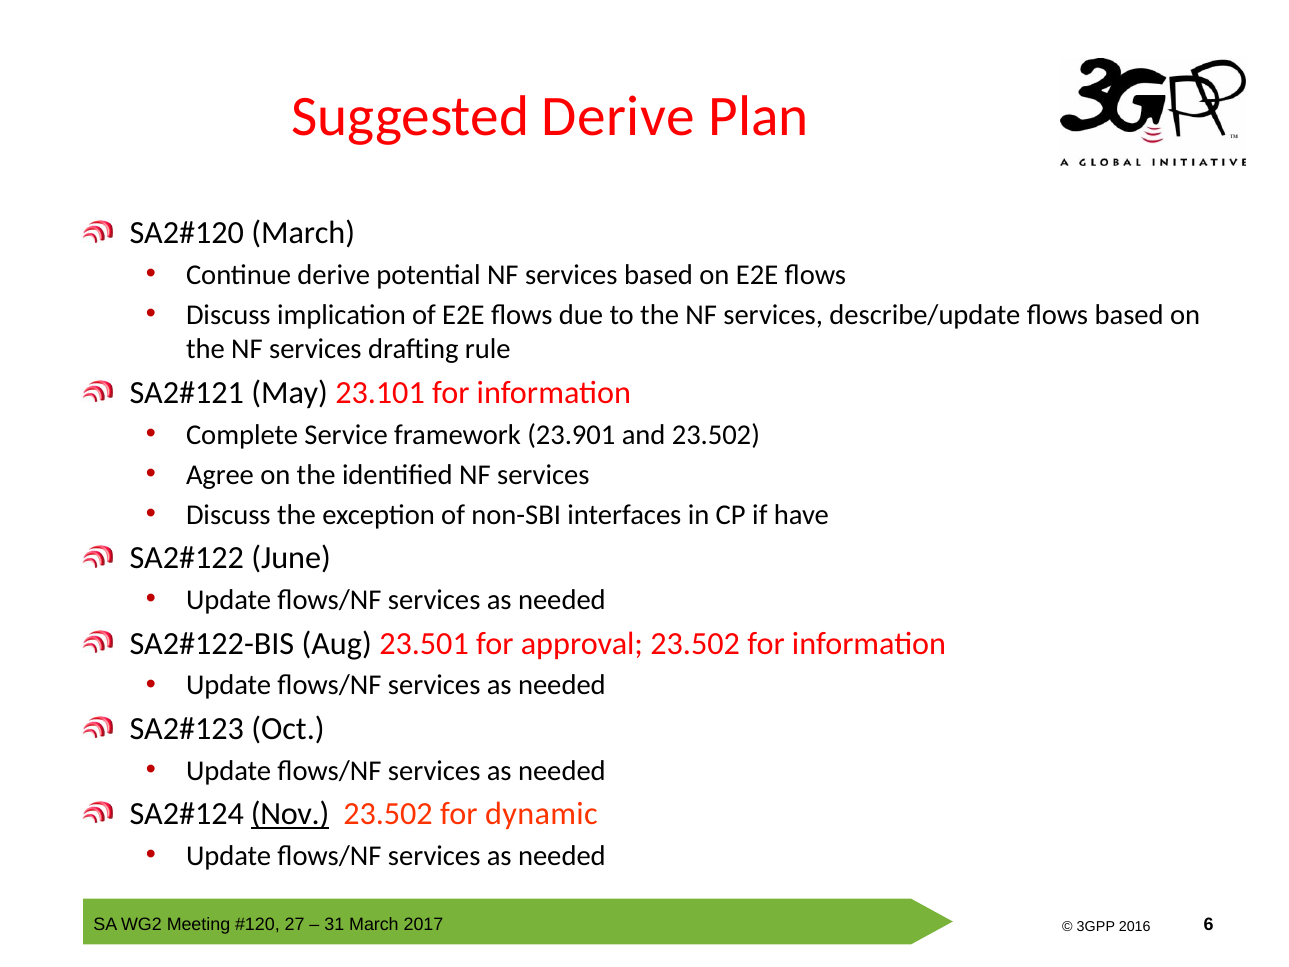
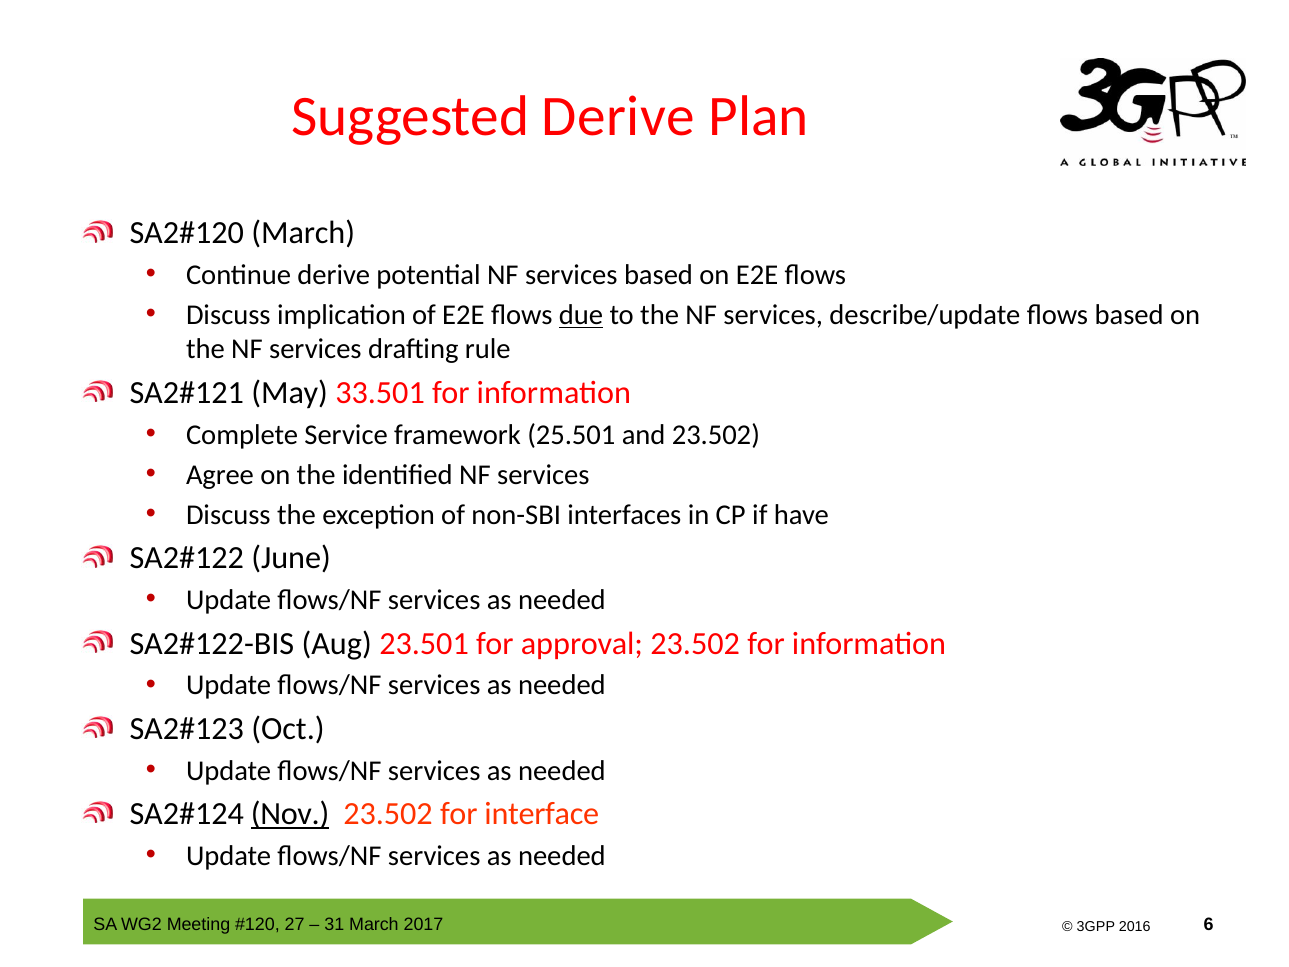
due underline: none -> present
23.101: 23.101 -> 33.501
23.901: 23.901 -> 25.501
dynamic: dynamic -> interface
